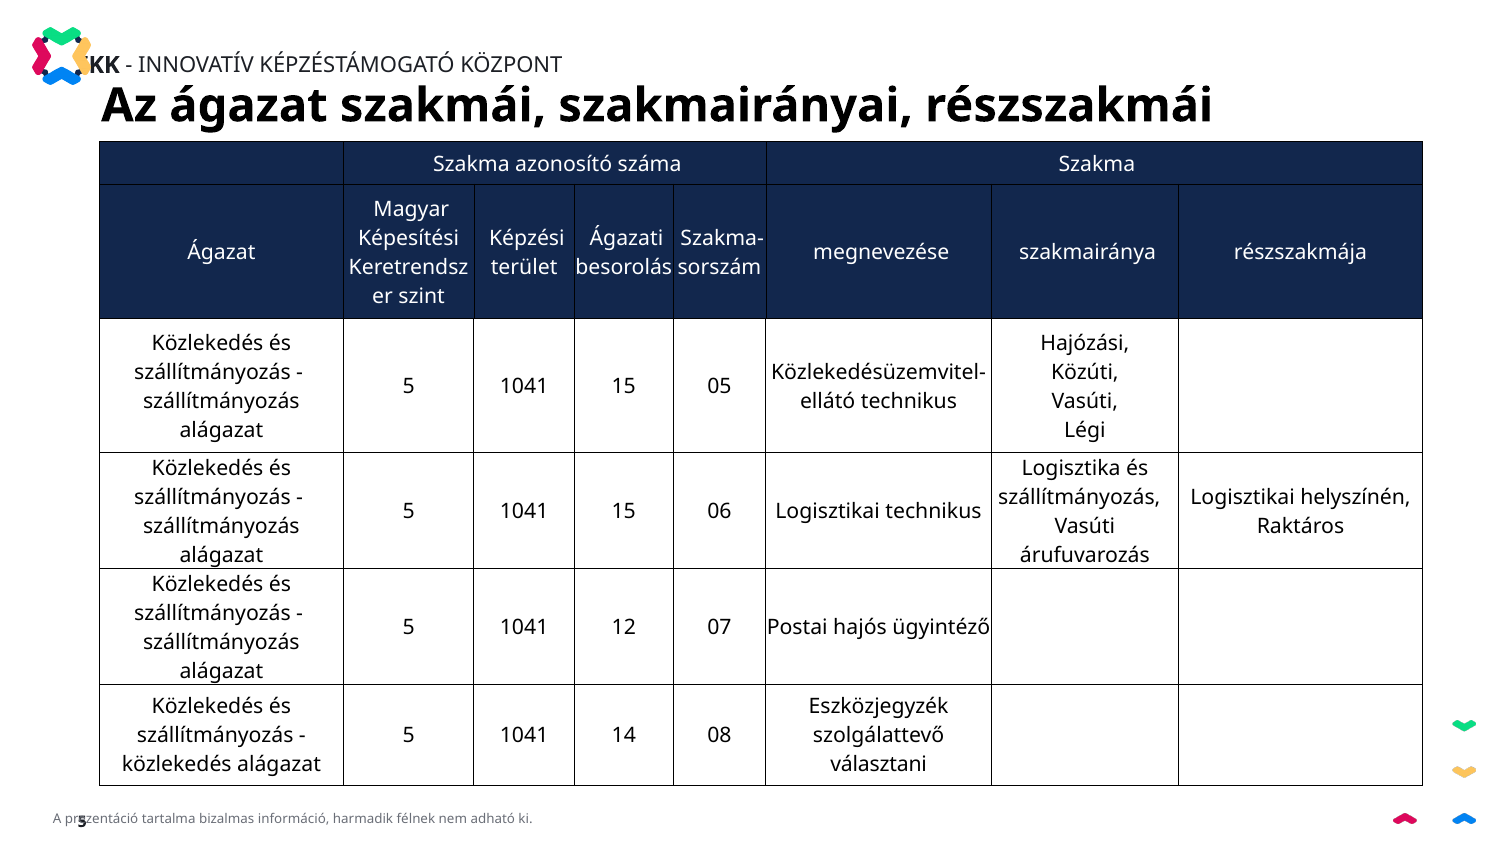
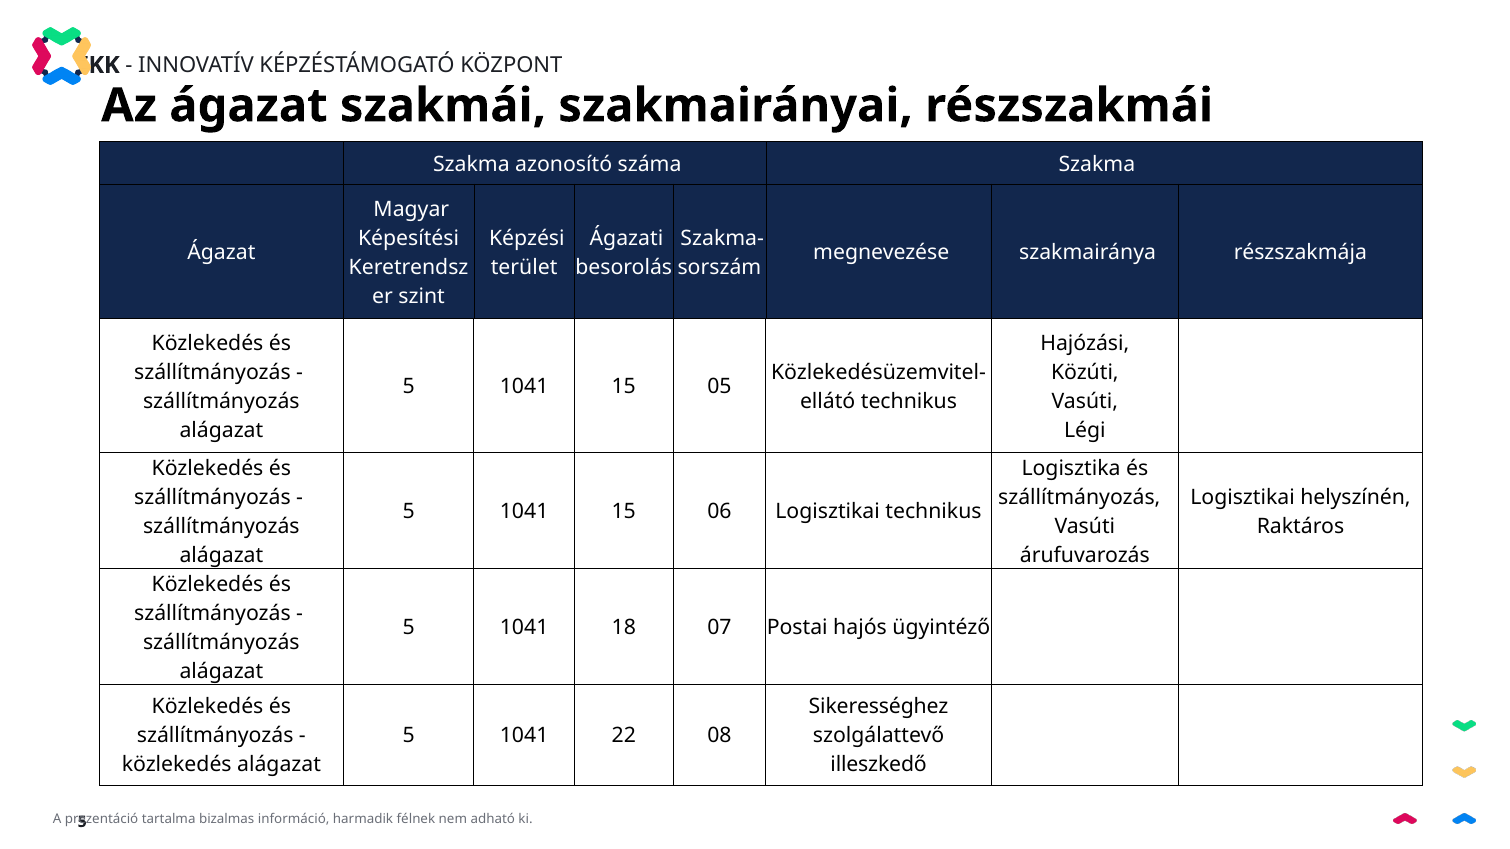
12: 12 -> 18
Eszközjegyzék: Eszközjegyzék -> Sikerességhez
14: 14 -> 22
választani: választani -> illeszkedő
